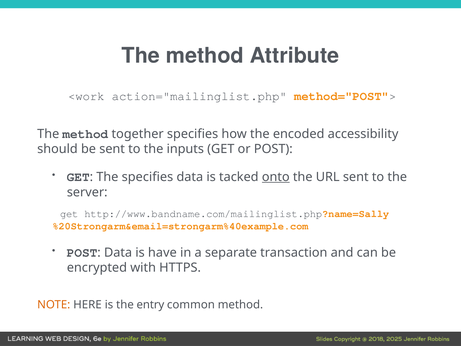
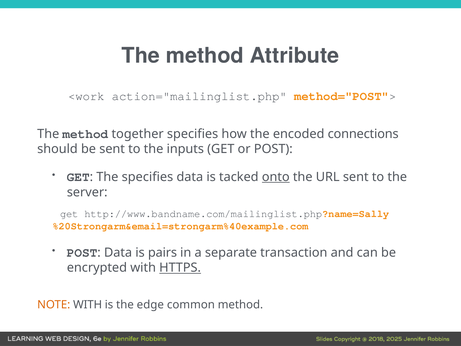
accessibility: accessibility -> connections
have: have -> pairs
HTTPS underline: none -> present
NOTE HERE: HERE -> WITH
entry: entry -> edge
